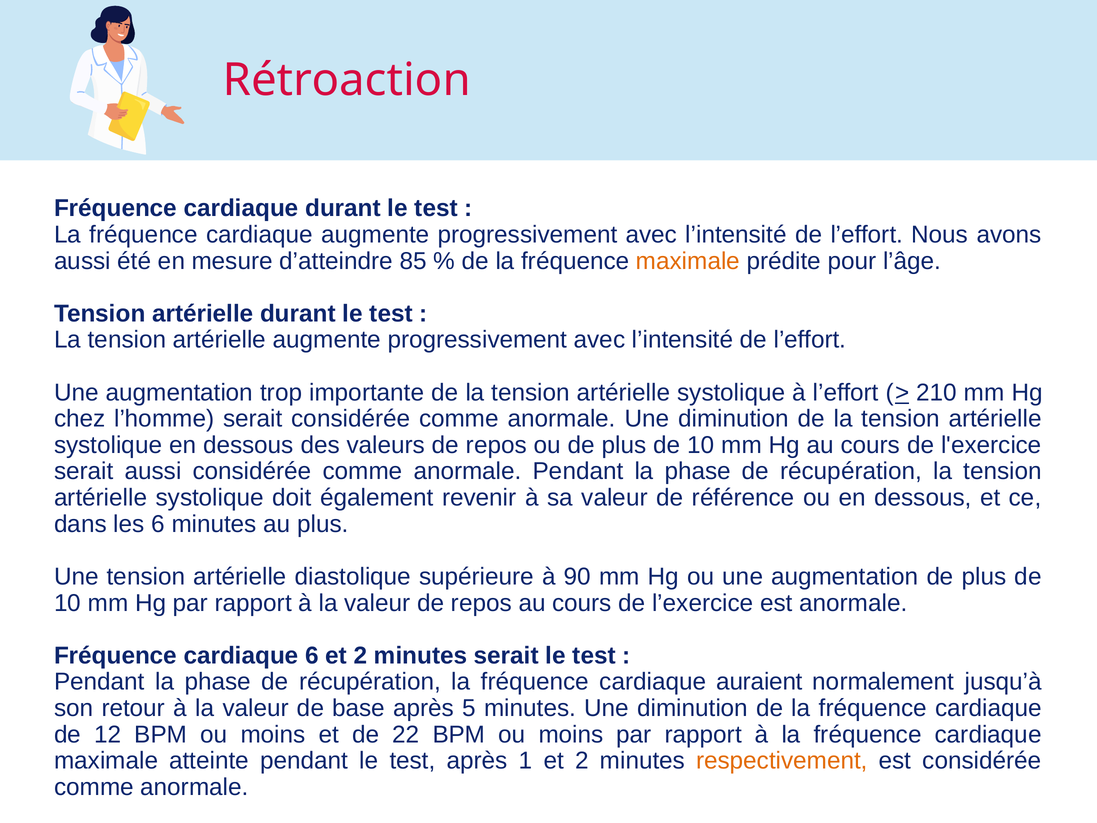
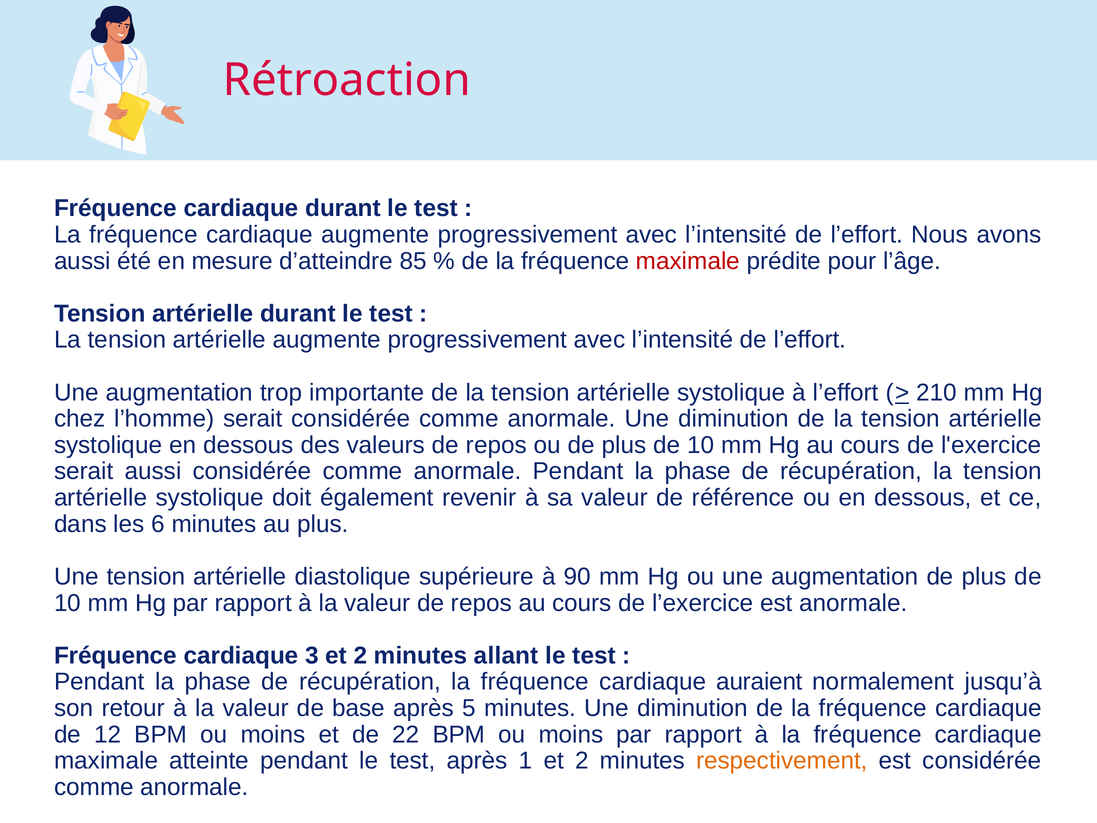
maximale at (688, 261) colour: orange -> red
cardiaque 6: 6 -> 3
minutes serait: serait -> allant
